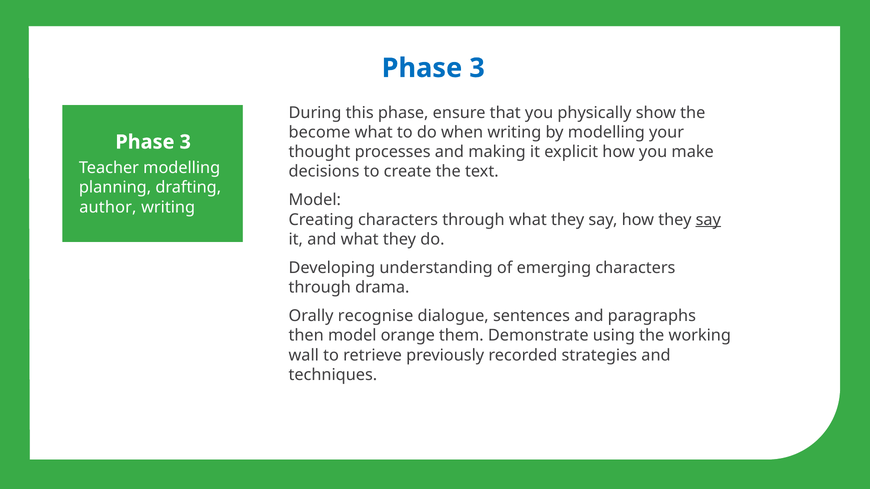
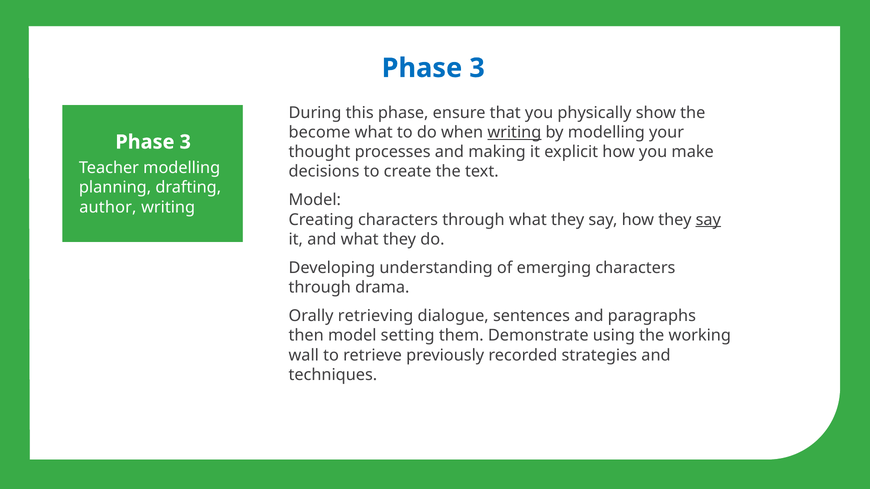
writing at (514, 132) underline: none -> present
recognise: recognise -> retrieving
orange: orange -> setting
